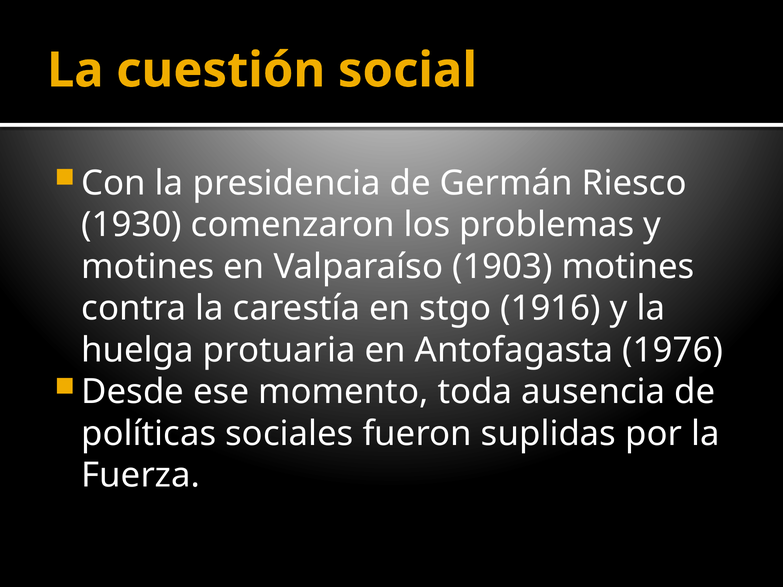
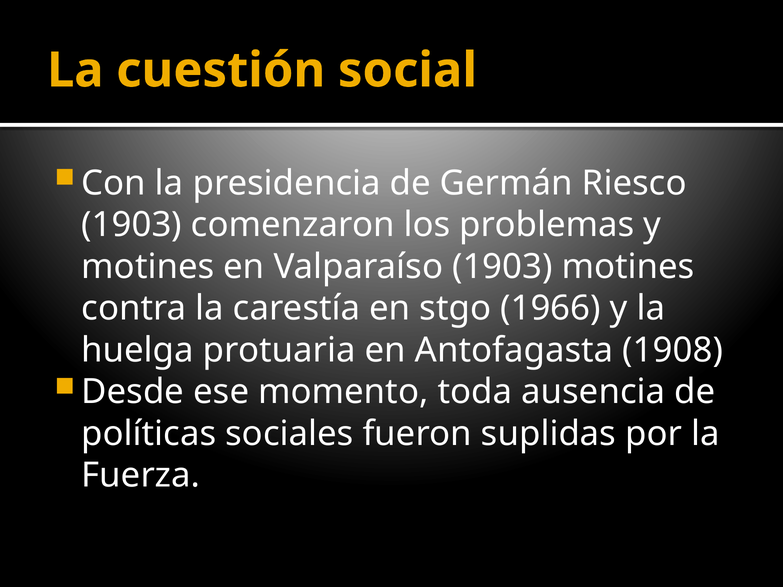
1930 at (132, 225): 1930 -> 1903
1916: 1916 -> 1966
1976: 1976 -> 1908
